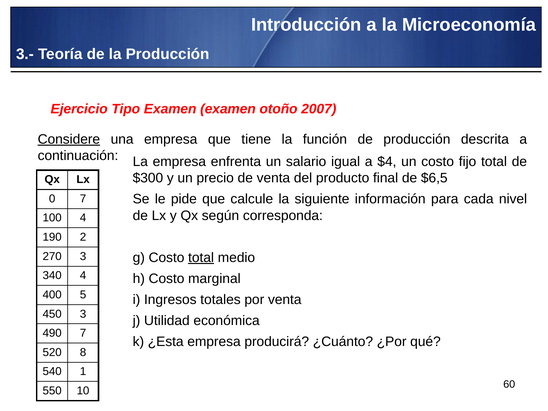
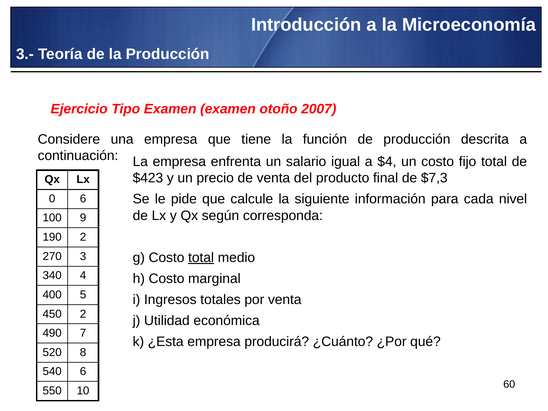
Considere underline: present -> none
$300: $300 -> $423
$6,5: $6,5 -> $7,3
0 7: 7 -> 6
100 4: 4 -> 9
450 3: 3 -> 2
540 1: 1 -> 6
